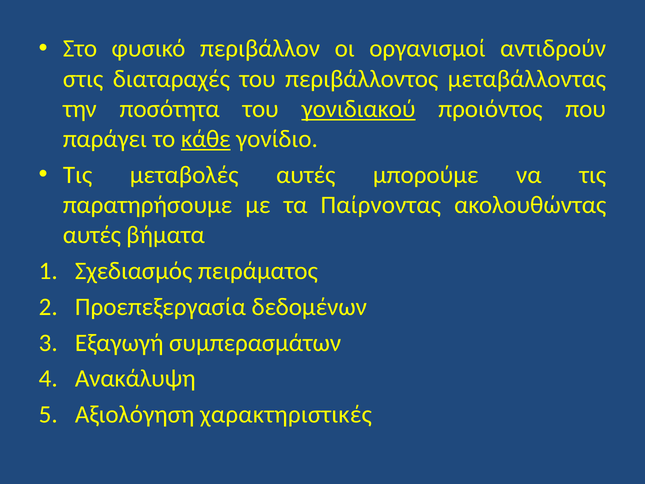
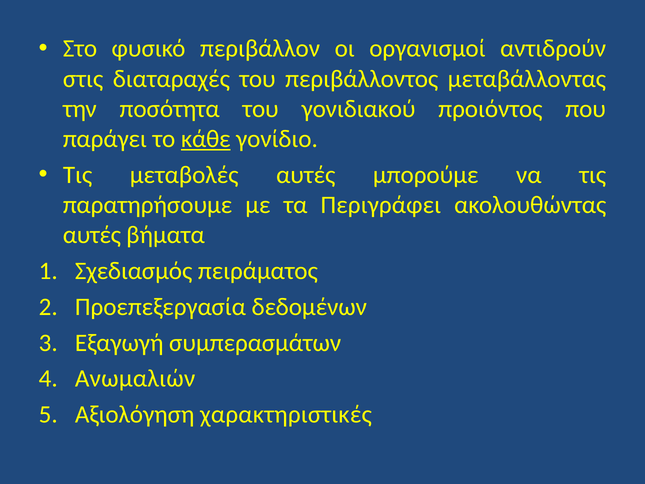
γονιδιακού underline: present -> none
Παίρνοντας: Παίρνοντας -> Περιγράφει
Ανακάλυψη: Ανακάλυψη -> Ανωμαλιών
